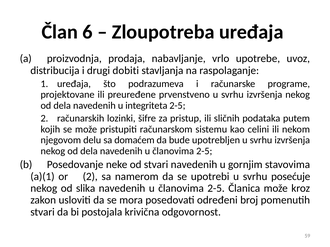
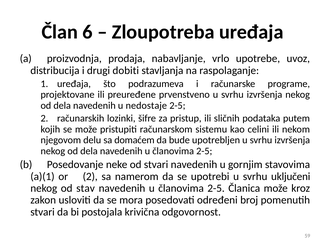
integriteta: integriteta -> nedostaje
posećuje: posećuje -> uključeni
slika: slika -> stav
